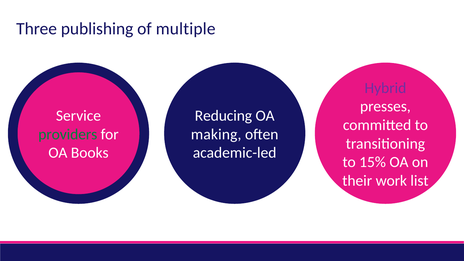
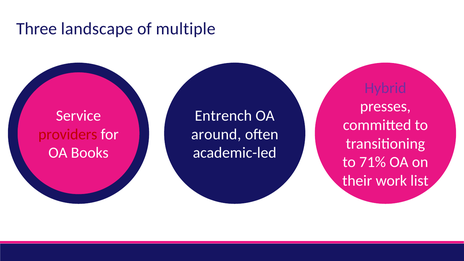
publishing: publishing -> landscape
Reducing: Reducing -> Entrench
providers colour: green -> red
making: making -> around
15%: 15% -> 71%
